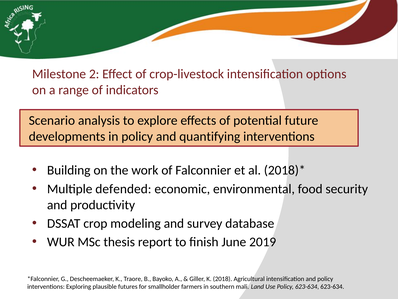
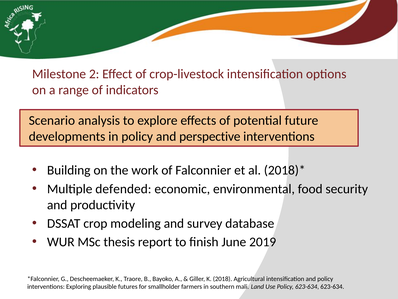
quantifying: quantifying -> perspective
